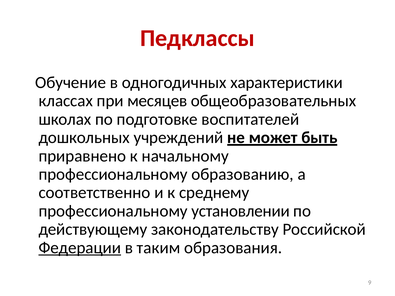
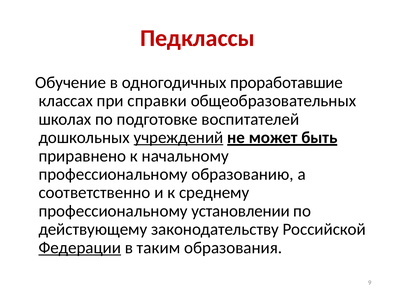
характеристики: характеристики -> проработавшие
месяцев: месяцев -> справки
учреждений underline: none -> present
